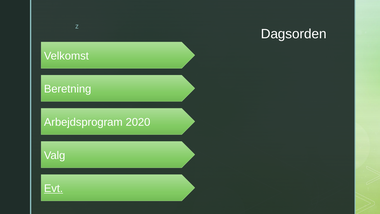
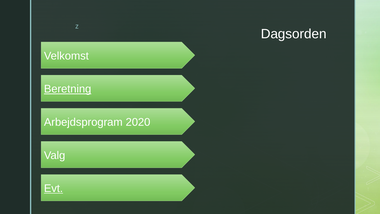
Beretning underline: none -> present
